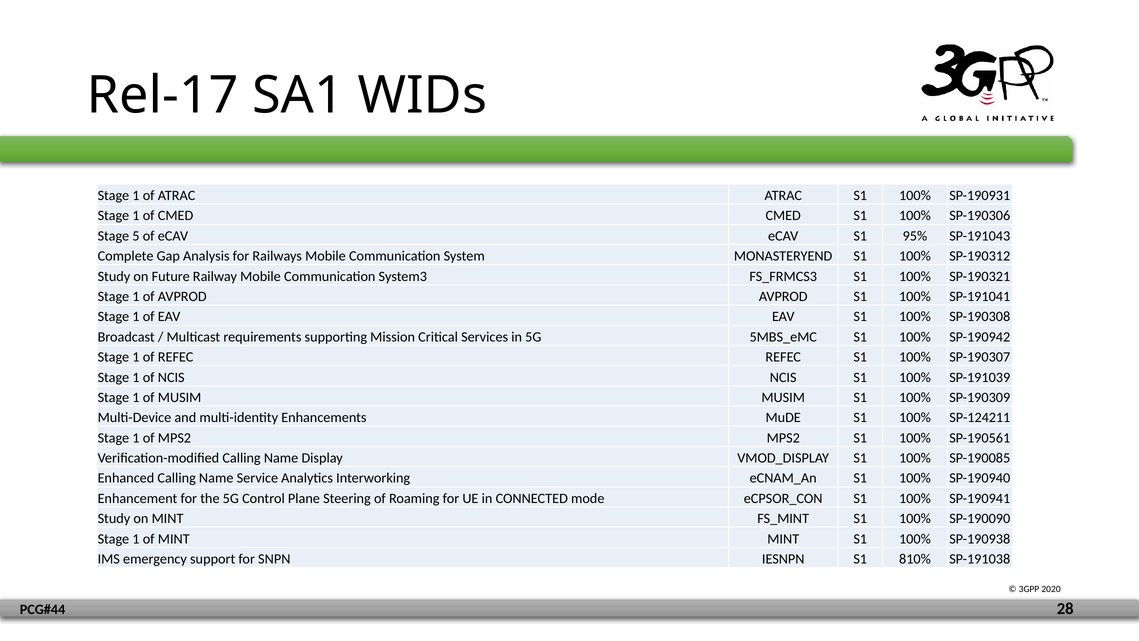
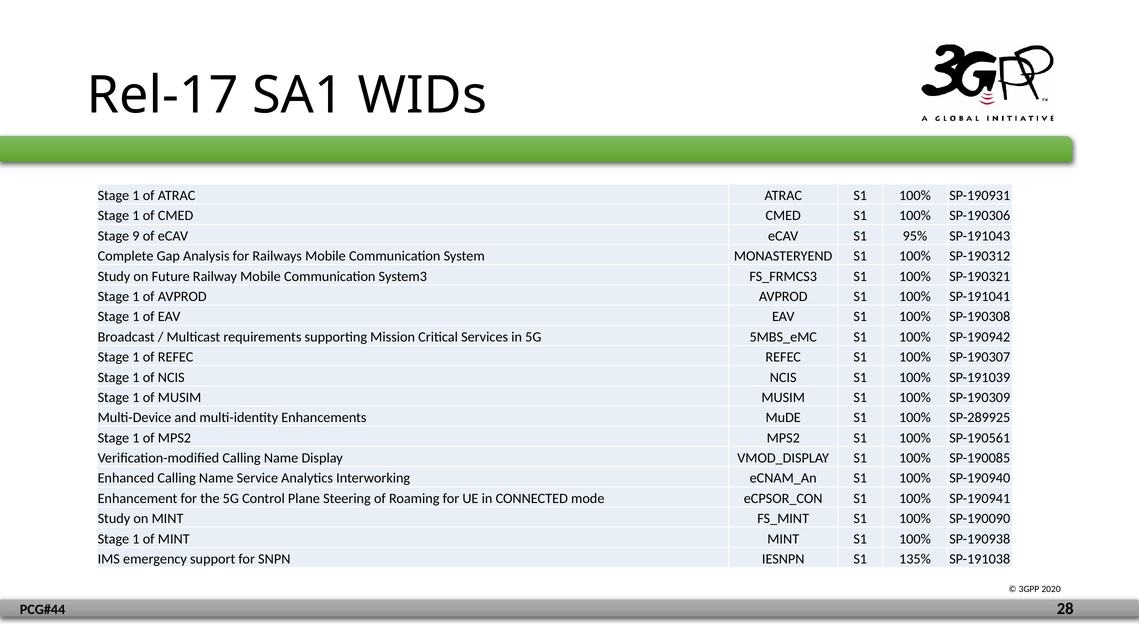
5: 5 -> 9
SP-124211: SP-124211 -> SP-289925
810%: 810% -> 135%
